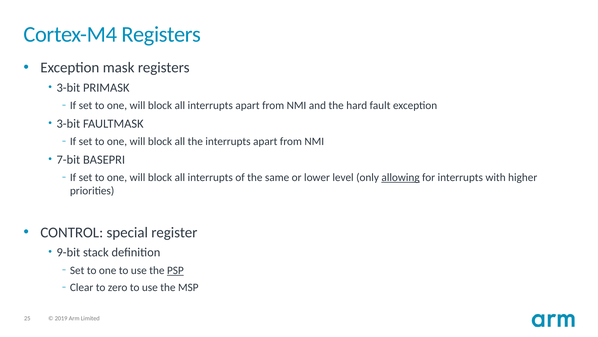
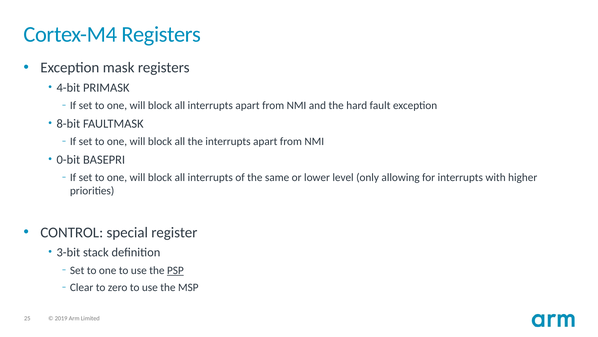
3-bit at (68, 87): 3-bit -> 4-bit
3-bit at (68, 123): 3-bit -> 8-bit
7-bit: 7-bit -> 0-bit
allowing underline: present -> none
9-bit: 9-bit -> 3-bit
